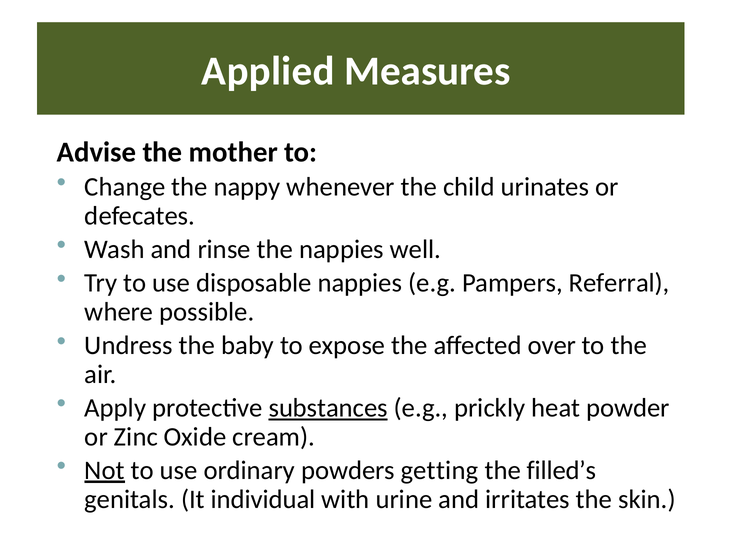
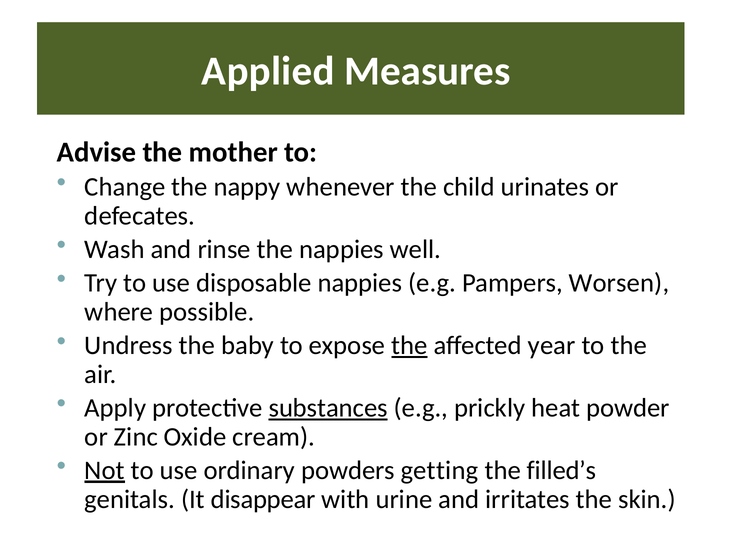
Referral: Referral -> Worsen
the at (409, 346) underline: none -> present
over: over -> year
individual: individual -> disappear
